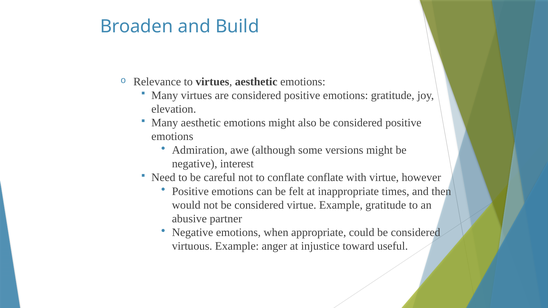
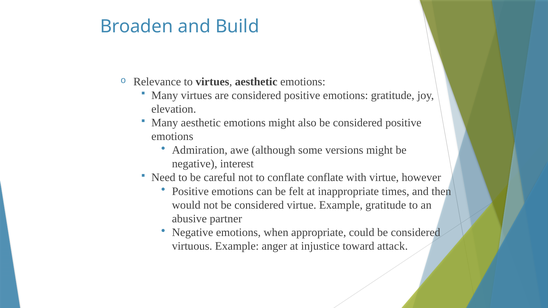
useful: useful -> attack
